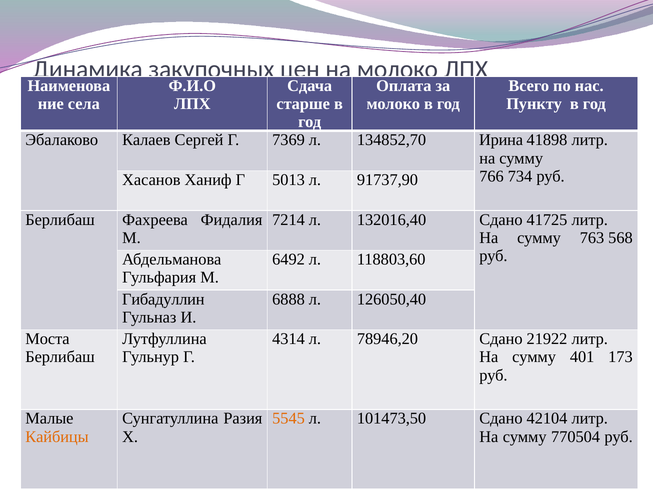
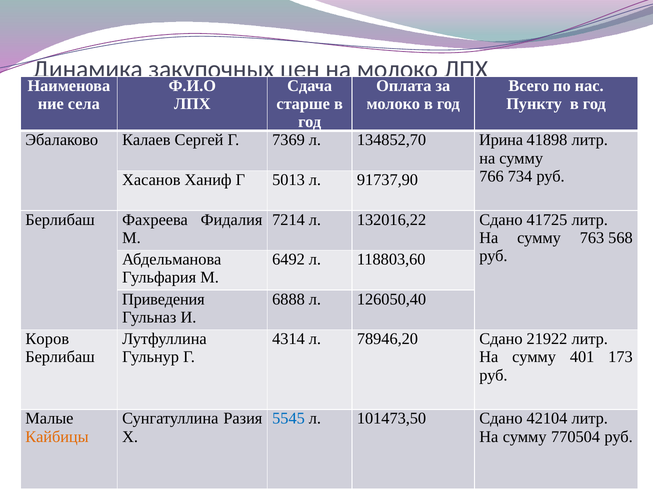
132016,40: 132016,40 -> 132016,22
Гибадуллин: Гибадуллин -> Приведения
Моста: Моста -> Коров
5545 colour: orange -> blue
